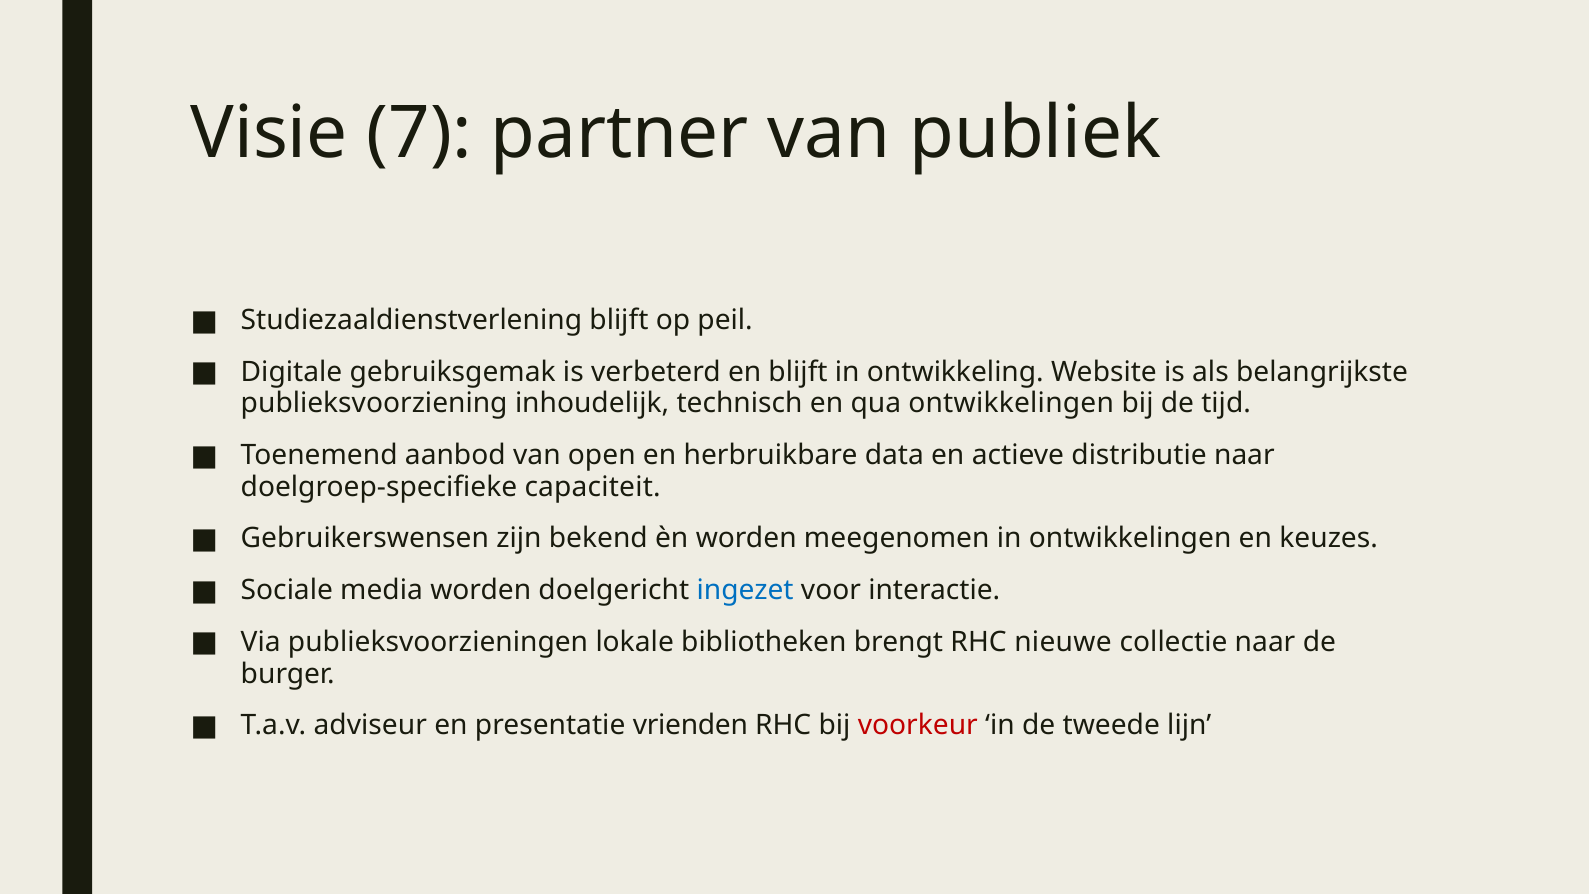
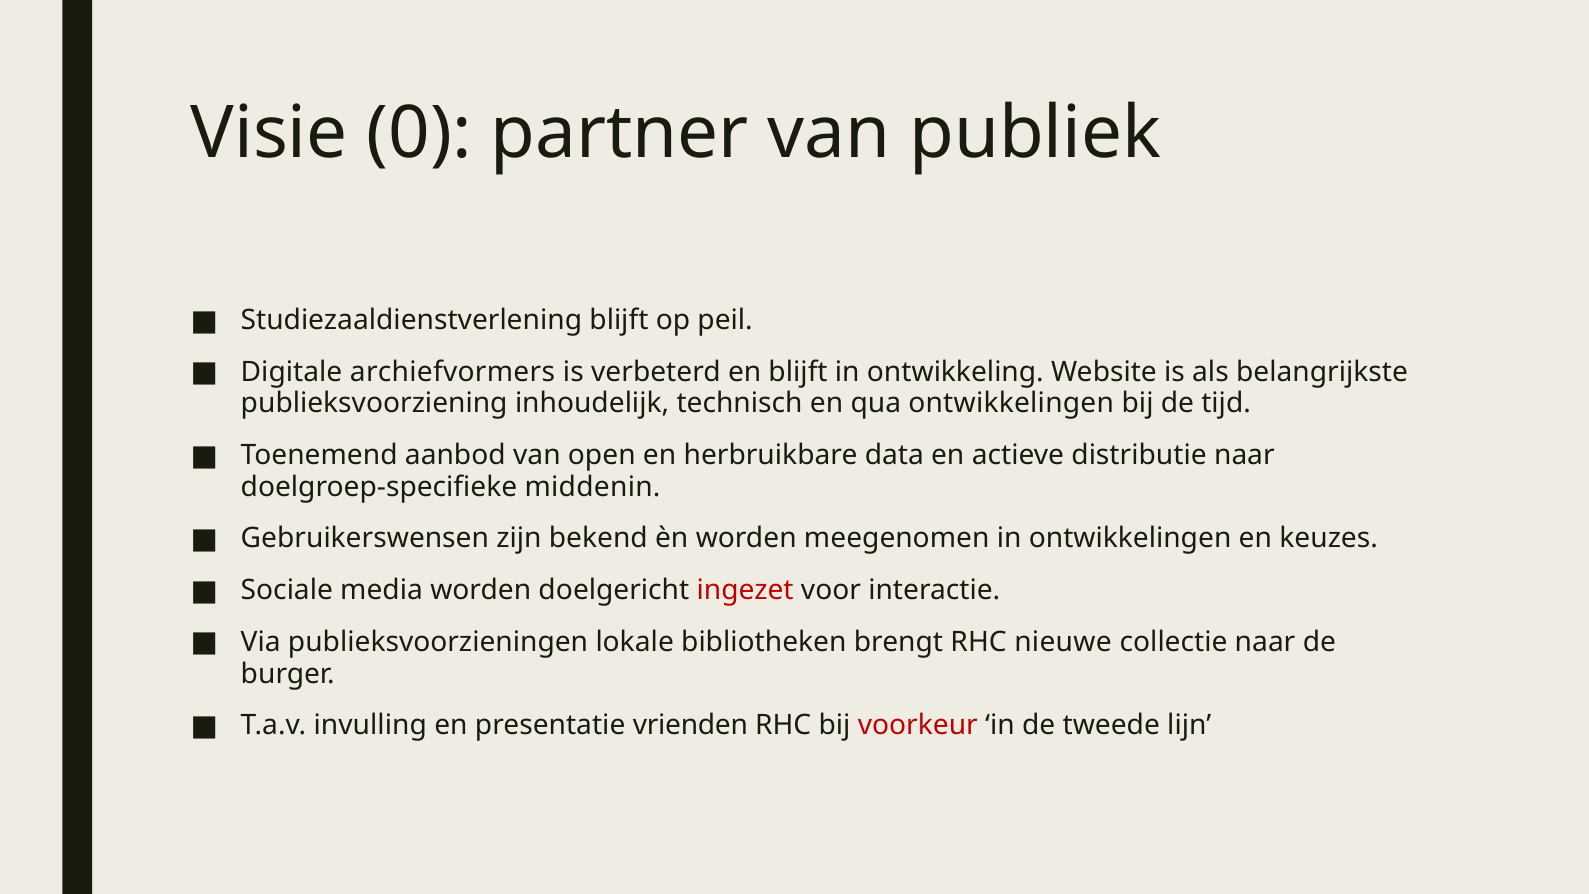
7: 7 -> 0
gebruiksgemak: gebruiksgemak -> archiefvormers
capaciteit: capaciteit -> middenin
ingezet colour: blue -> red
adviseur: adviseur -> invulling
